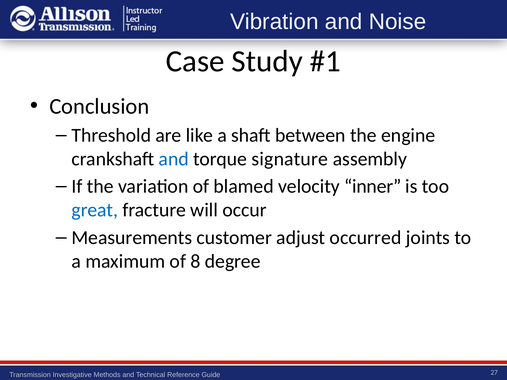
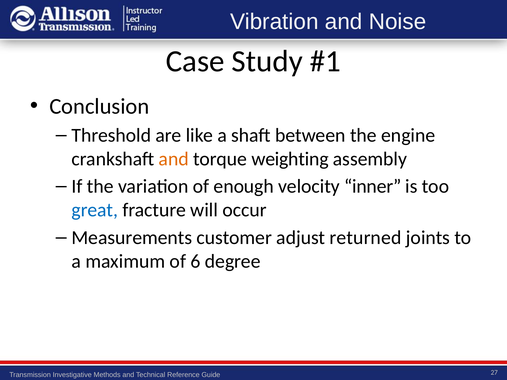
and at (174, 159) colour: blue -> orange
signature: signature -> weighting
blamed: blamed -> enough
occurred: occurred -> returned
8: 8 -> 6
